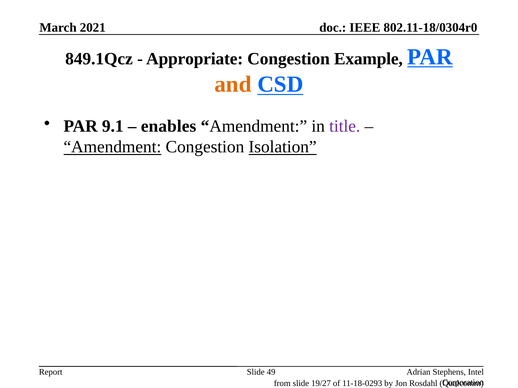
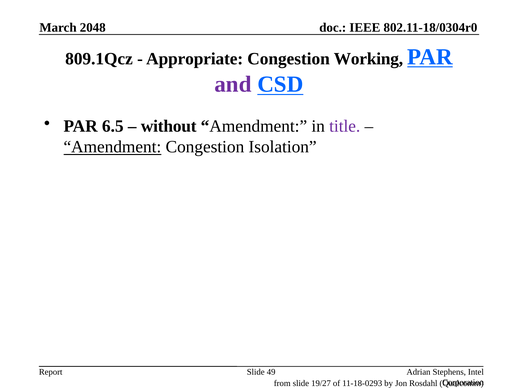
2021: 2021 -> 2048
849.1Qcz: 849.1Qcz -> 809.1Qcz
Example: Example -> Working
and colour: orange -> purple
9.1: 9.1 -> 6.5
enables: enables -> without
Isolation underline: present -> none
